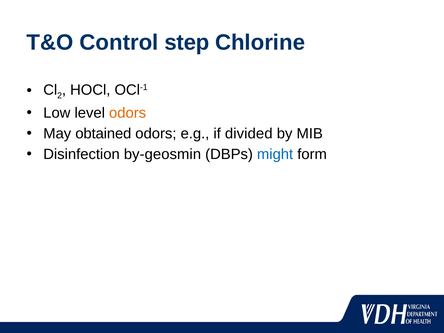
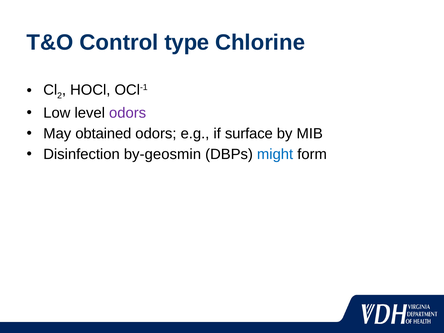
step: step -> type
odors at (128, 113) colour: orange -> purple
divided: divided -> surface
